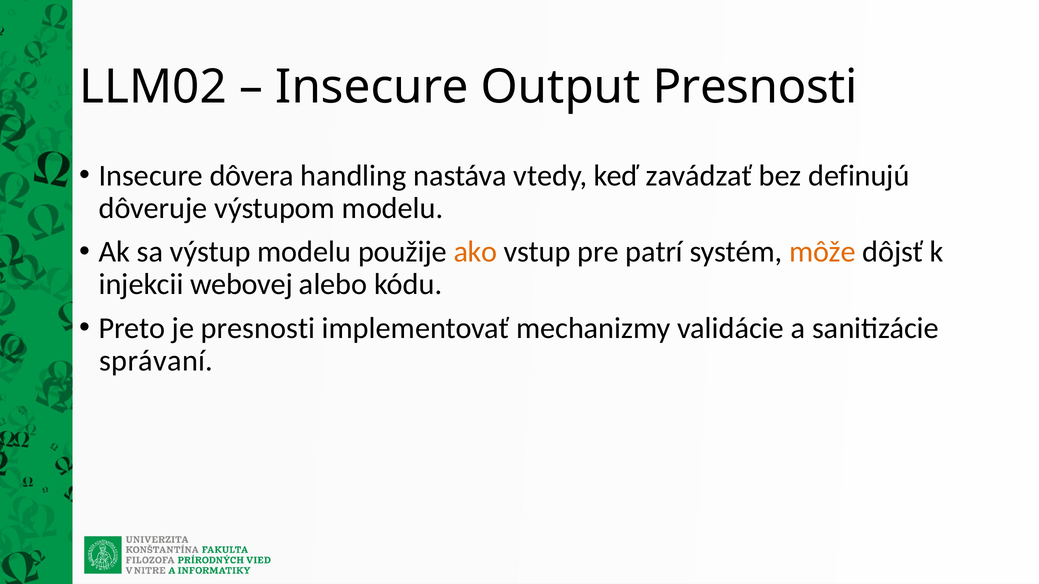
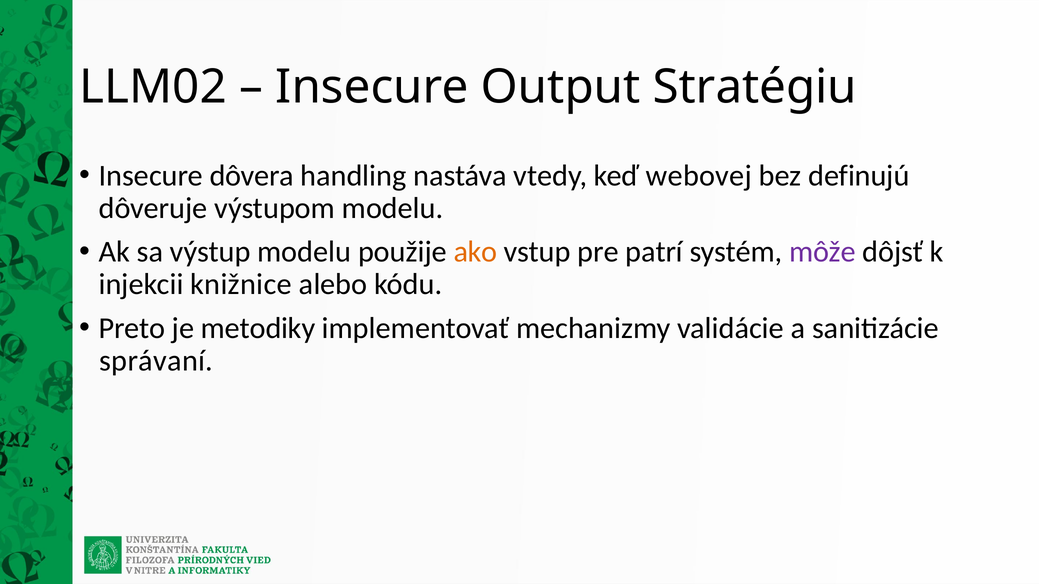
Output Presnosti: Presnosti -> Stratégiu
zavádzať: zavádzať -> webovej
môže colour: orange -> purple
webovej: webovej -> knižnice
je presnosti: presnosti -> metodiky
